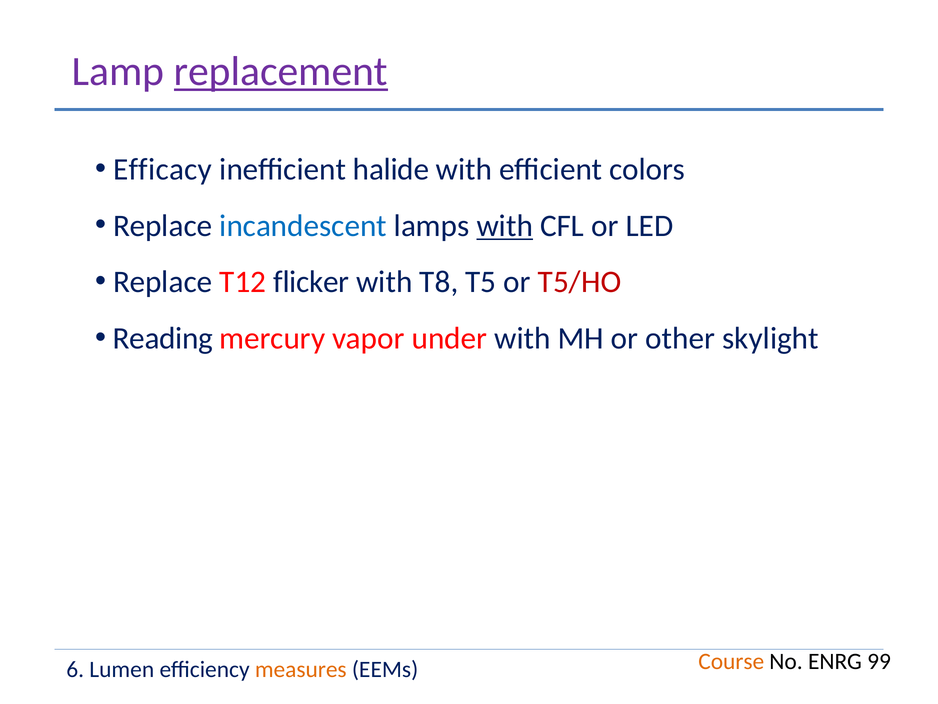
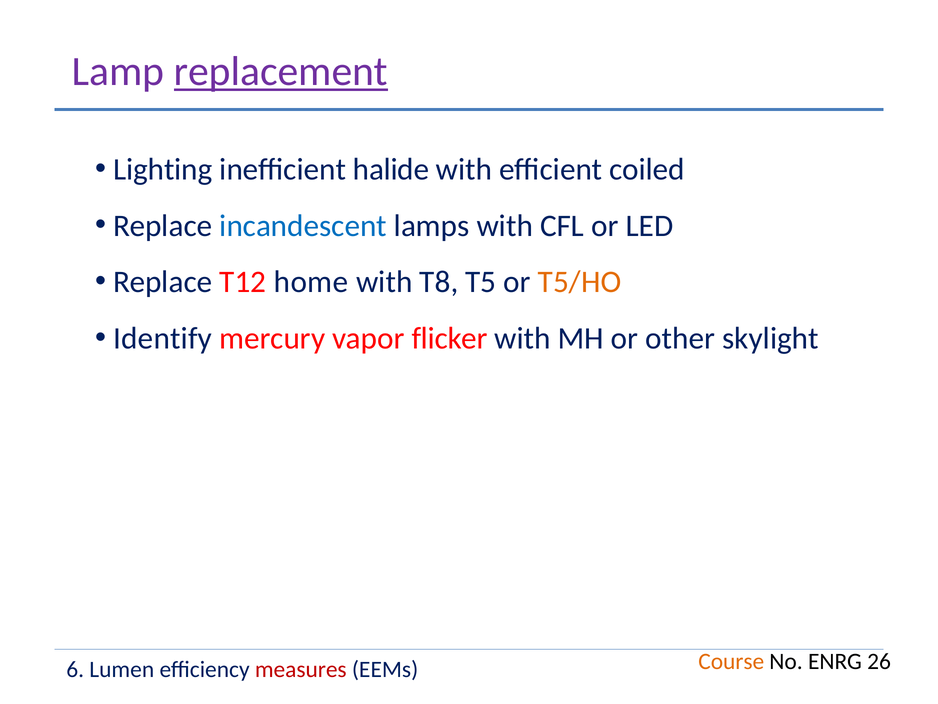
Efficacy: Efficacy -> Lighting
colors: colors -> coiled
with at (505, 226) underline: present -> none
flicker: flicker -> home
T5/HO colour: red -> orange
Reading: Reading -> Identify
under: under -> flicker
99: 99 -> 26
measures colour: orange -> red
